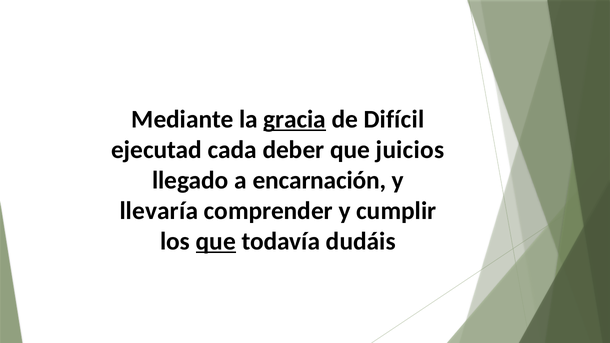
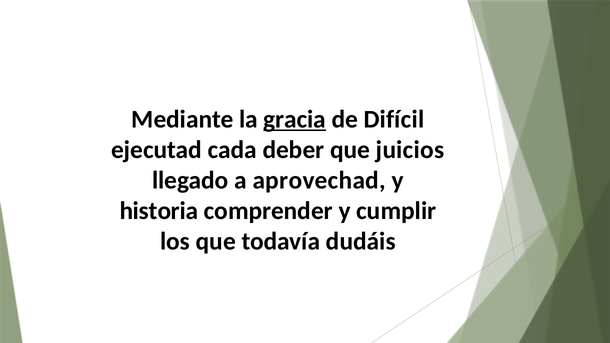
encarnación: encarnación -> aprovechad
llevaría: llevaría -> historia
que at (216, 241) underline: present -> none
